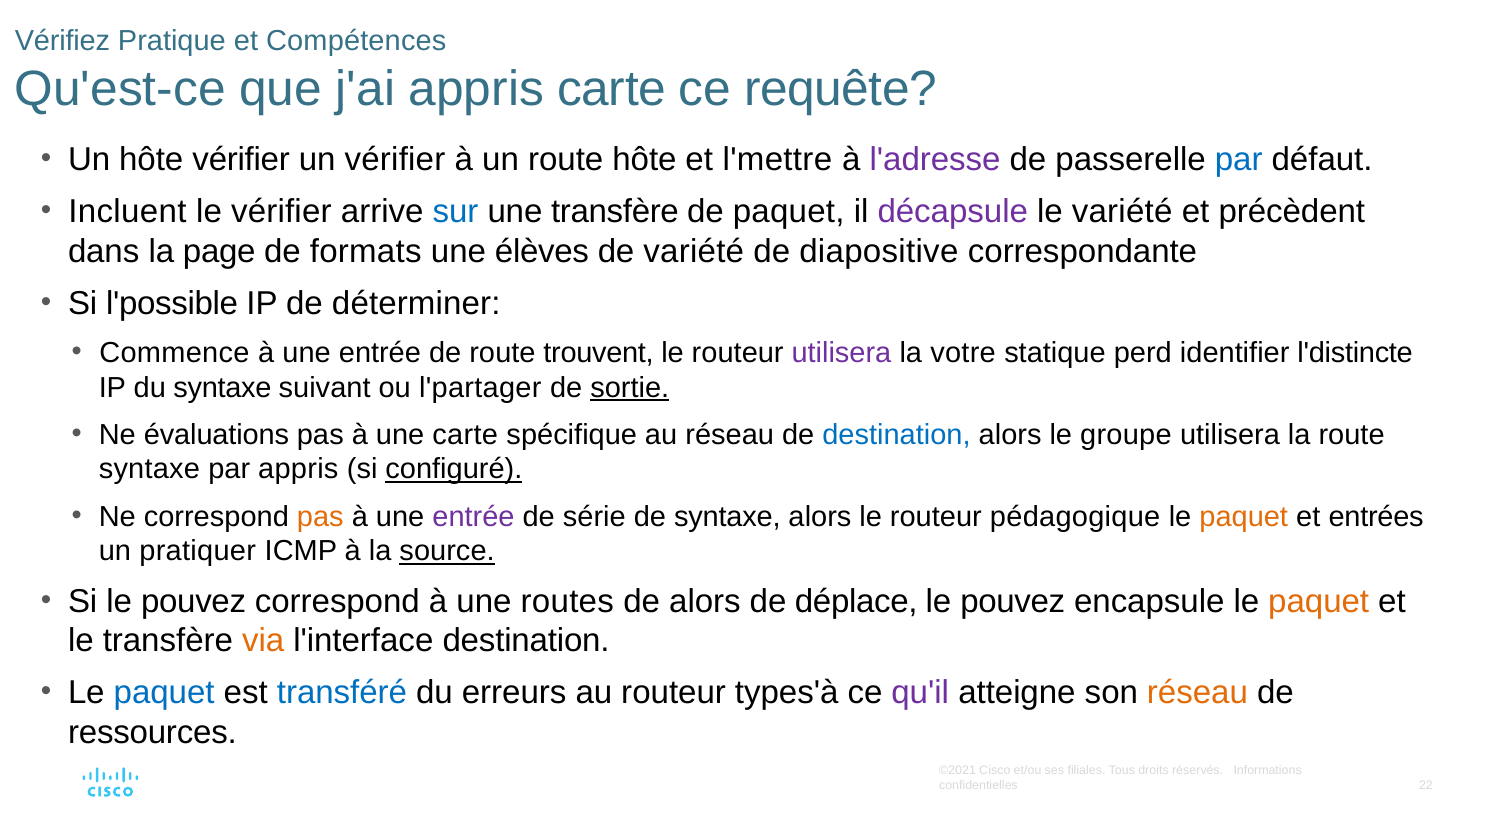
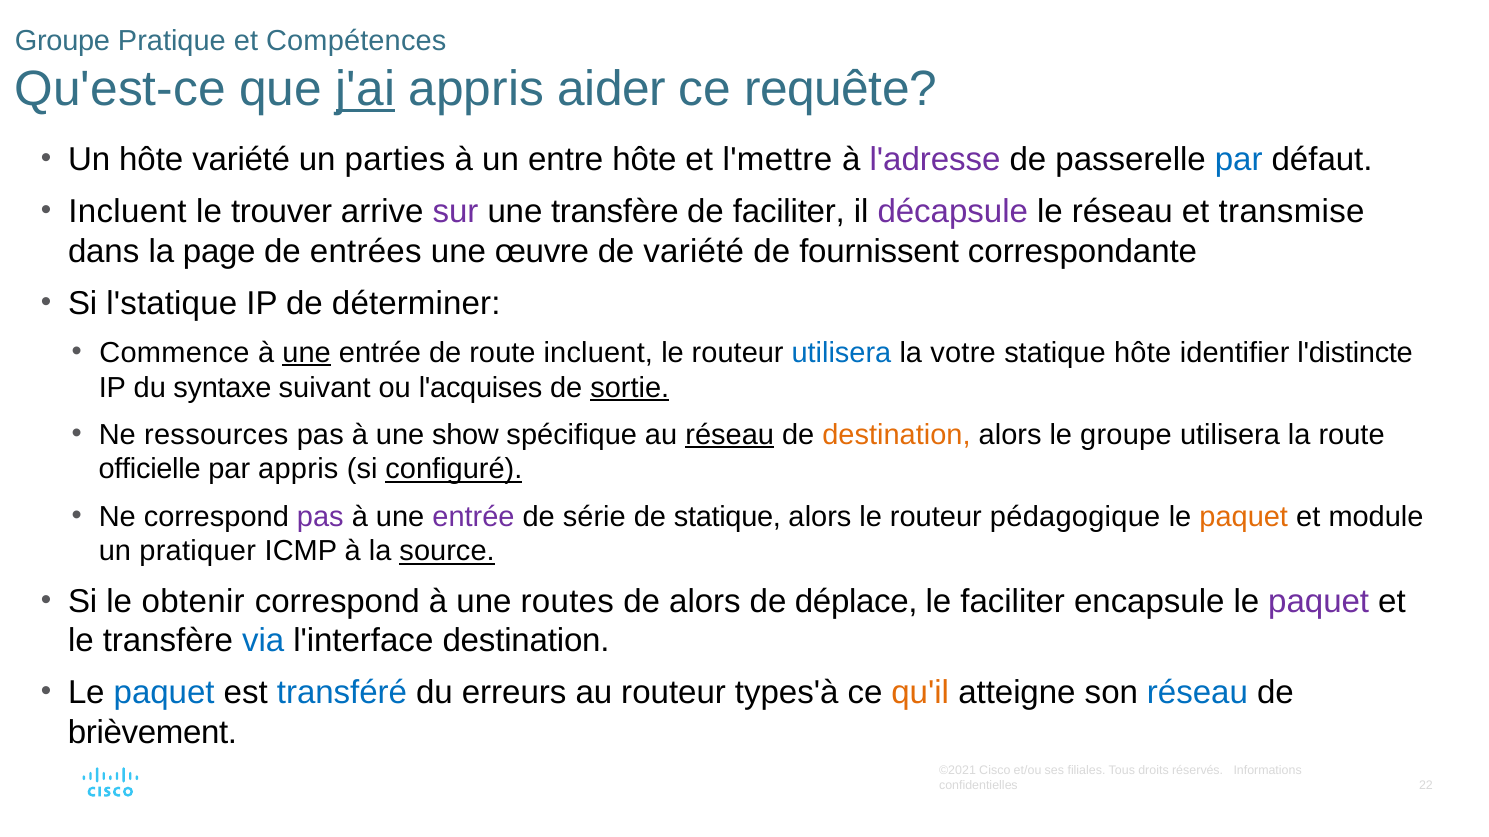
Vérifiez at (62, 41): Vérifiez -> Groupe
j'ai underline: none -> present
appris carte: carte -> aider
hôte vérifier: vérifier -> variété
un vérifier: vérifier -> parties
un route: route -> entre
le vérifier: vérifier -> trouver
sur colour: blue -> purple
de paquet: paquet -> faciliter
le variété: variété -> réseau
précèdent: précèdent -> transmise
formats: formats -> entrées
élèves: élèves -> œuvre
diapositive: diapositive -> fournissent
l'possible: l'possible -> l'statique
une at (307, 353) underline: none -> present
route trouvent: trouvent -> incluent
utilisera at (841, 353) colour: purple -> blue
statique perd: perd -> hôte
l'partager: l'partager -> l'acquises
évaluations: évaluations -> ressources
une carte: carte -> show
réseau at (730, 435) underline: none -> present
destination at (896, 435) colour: blue -> orange
syntaxe at (149, 470): syntaxe -> officielle
pas at (320, 517) colour: orange -> purple
de syntaxe: syntaxe -> statique
entrées: entrées -> module
Si le pouvez: pouvez -> obtenir
pouvez at (1013, 602): pouvez -> faciliter
paquet at (1319, 602) colour: orange -> purple
via colour: orange -> blue
qu'il colour: purple -> orange
réseau at (1197, 693) colour: orange -> blue
ressources: ressources -> brièvement
